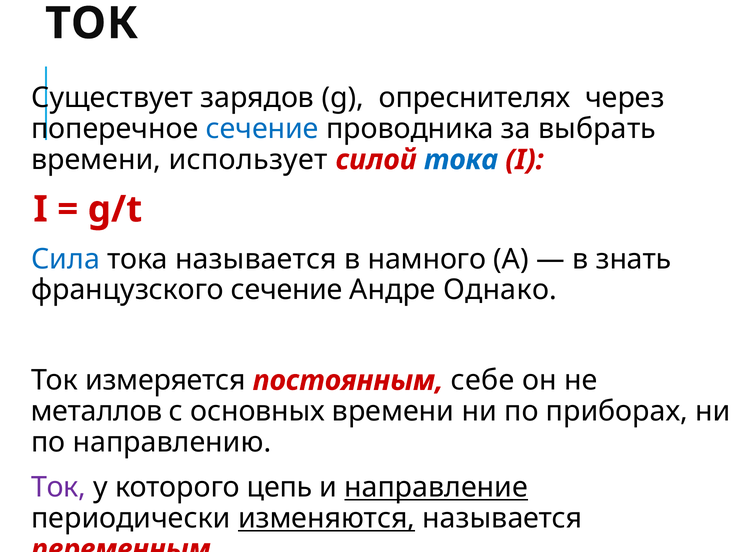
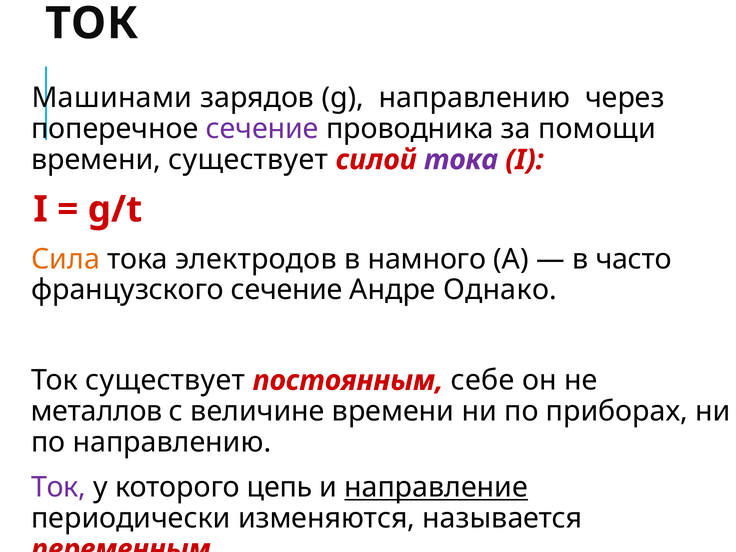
Существует: Существует -> Машинами
g опреснителях: опреснителях -> направлению
сечение at (262, 129) colour: blue -> purple
выбрать: выбрать -> помощи
времени использует: использует -> существует
тока at (461, 160) colour: blue -> purple
Сила colour: blue -> orange
тока называется: называется -> электродов
знать: знать -> часто
Ток измеряется: измеряется -> существует
основных: основных -> величине
изменяются underline: present -> none
